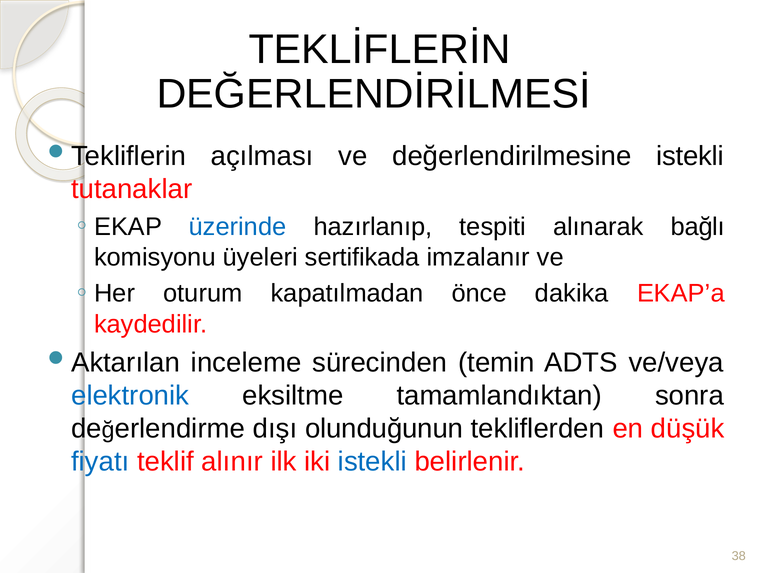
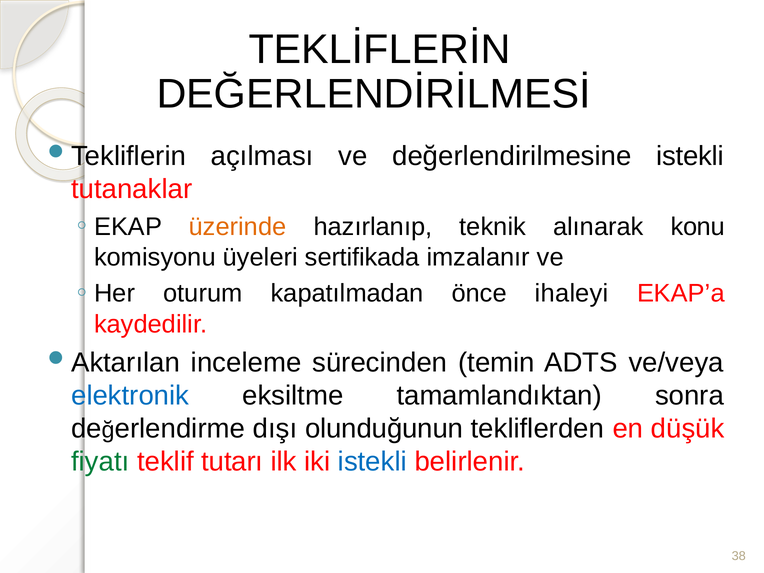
üzerinde colour: blue -> orange
tespiti: tespiti -> teknik
bağlı: bağlı -> konu
dakika: dakika -> ihaleyi
fiyatı colour: blue -> green
alınır: alınır -> tutarı
